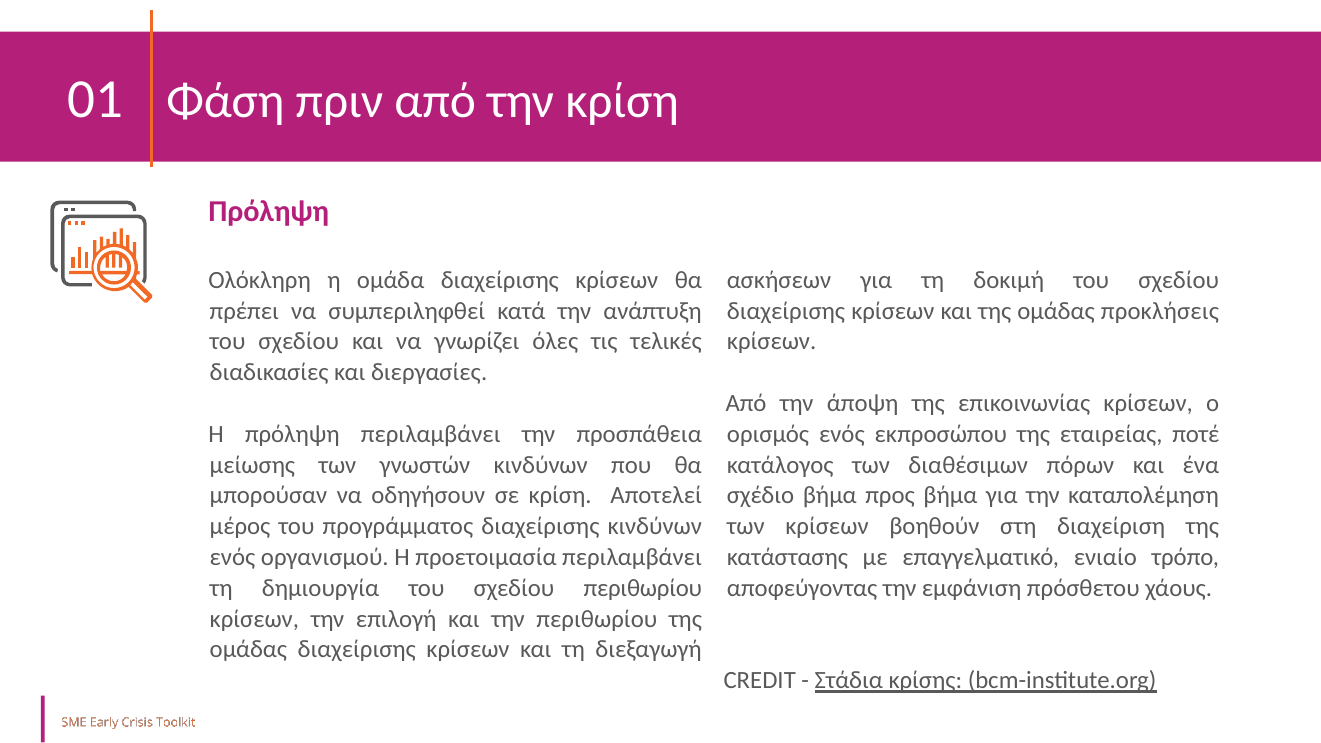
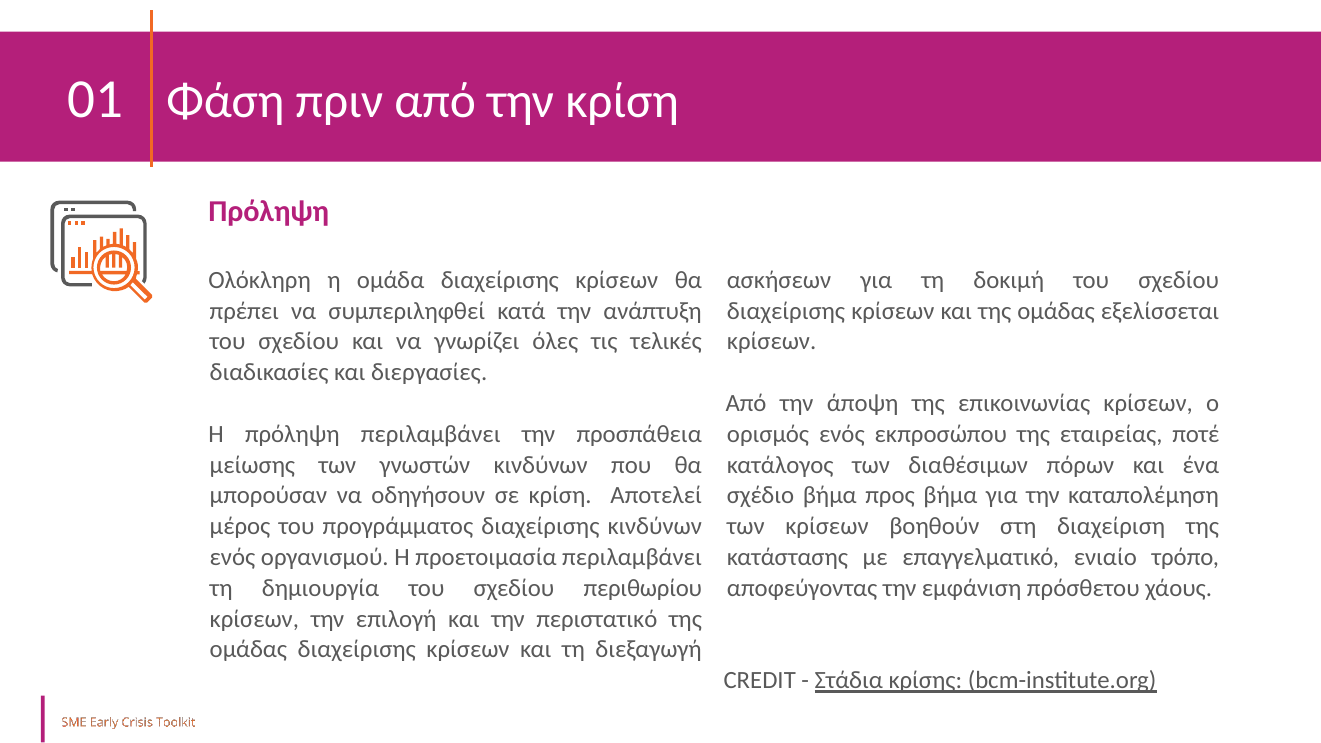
προκλήσεις: προκλήσεις -> εξελίσσεται
την περιθωρίου: περιθωρίου -> περιστατικό
